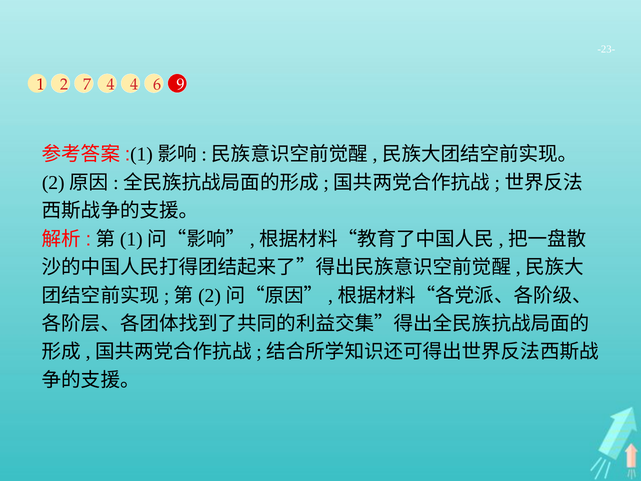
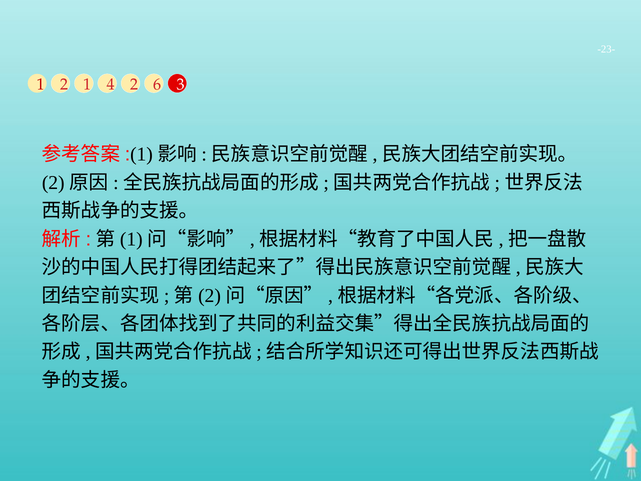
2 7: 7 -> 1
4 4: 4 -> 2
9: 9 -> 3
